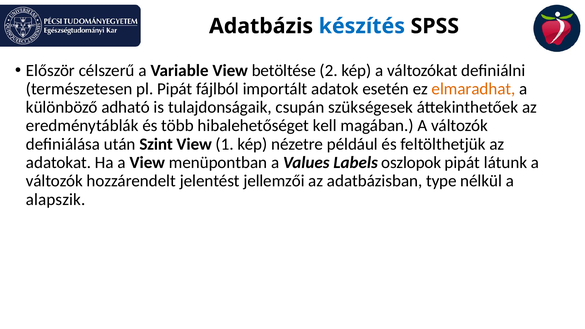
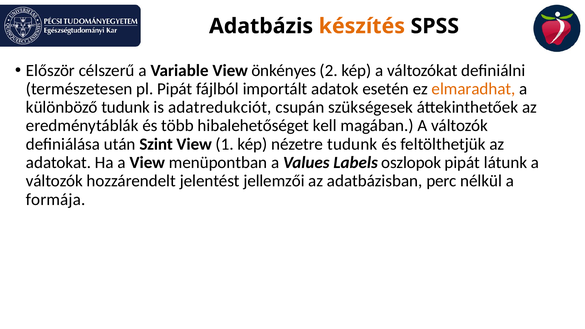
készítés colour: blue -> orange
betöltése: betöltése -> önkényes
különböző adható: adható -> tudunk
tulajdonságaik: tulajdonságaik -> adatredukciót
nézetre például: például -> tudunk
type: type -> perc
alapszik: alapszik -> formája
